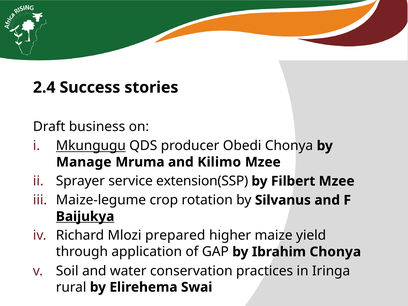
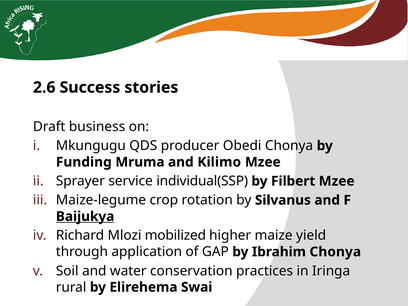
2.4: 2.4 -> 2.6
Mkungugu underline: present -> none
Manage: Manage -> Funding
extension(SSP: extension(SSP -> individual(SSP
prepared: prepared -> mobilized
